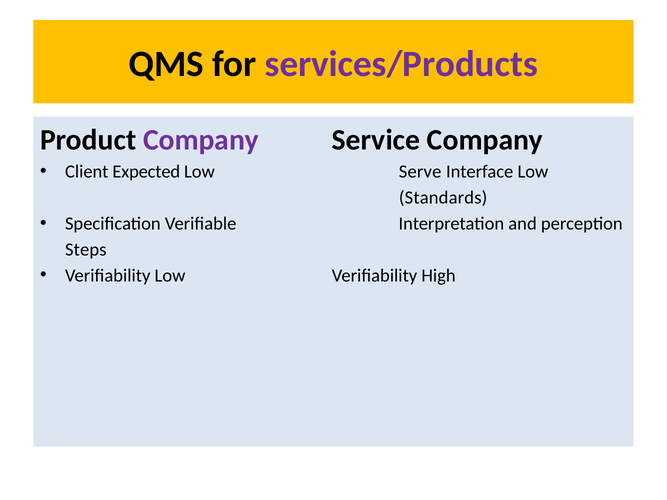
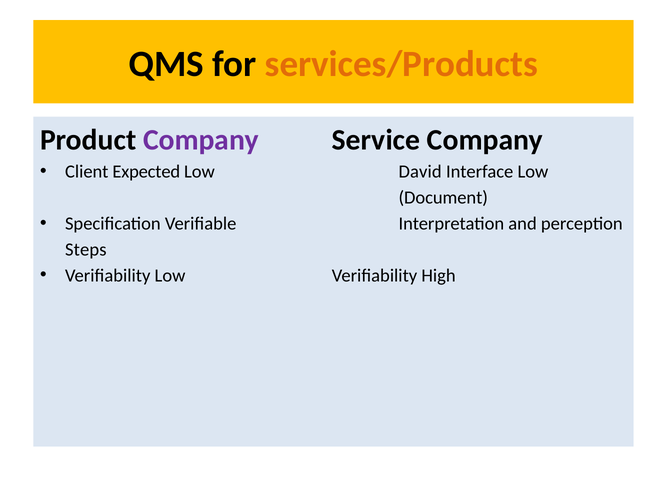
services/Products colour: purple -> orange
Serve: Serve -> David
Standards: Standards -> Document
